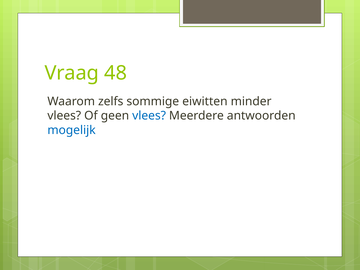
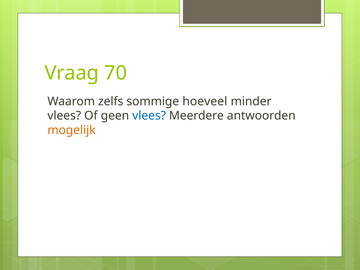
48: 48 -> 70
eiwitten: eiwitten -> hoeveel
mogelijk colour: blue -> orange
